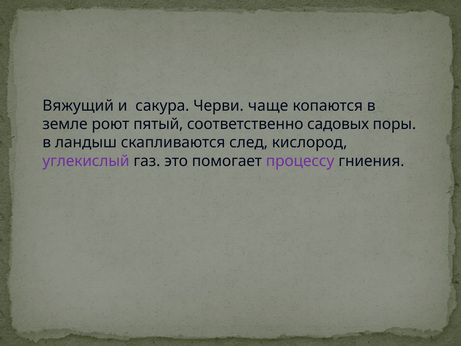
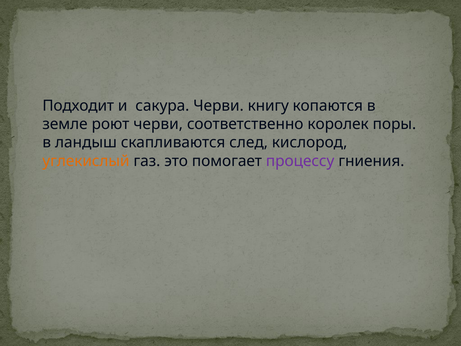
Вяжущий: Вяжущий -> Подходит
чаще: чаще -> книгу
роют пятый: пятый -> черви
садовых: садовых -> королек
углекислый colour: purple -> orange
